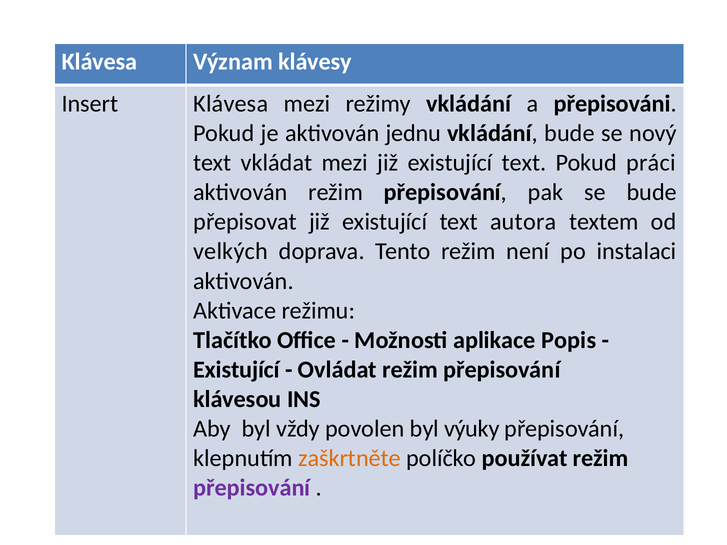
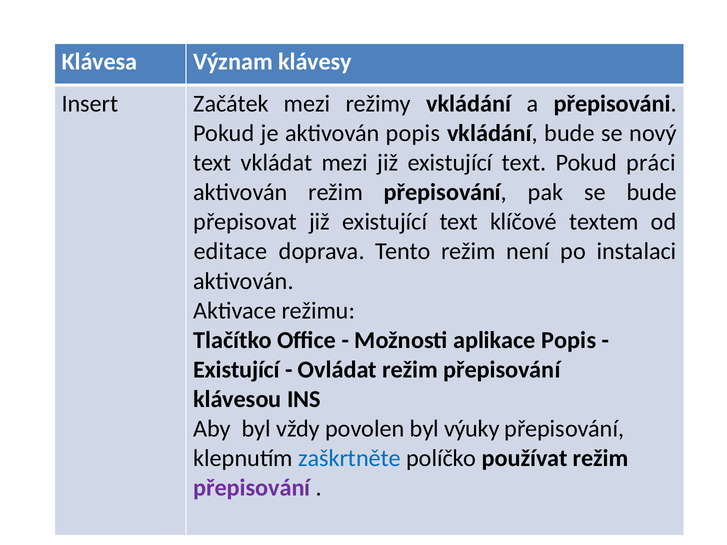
Insert Klávesa: Klávesa -> Začátek
aktivován jednu: jednu -> popis
autora: autora -> klíčové
velkých: velkých -> editace
zaškrtněte colour: orange -> blue
